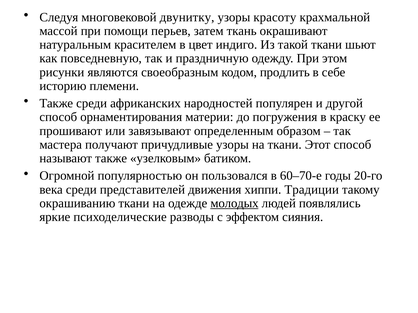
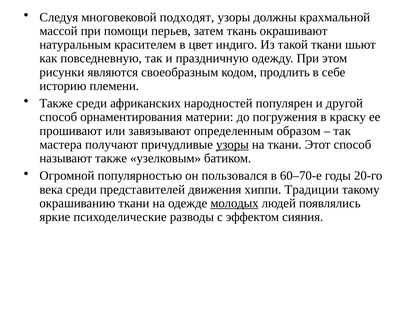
двунитку: двунитку -> подходят
красоту: красоту -> должны
узоры at (232, 145) underline: none -> present
